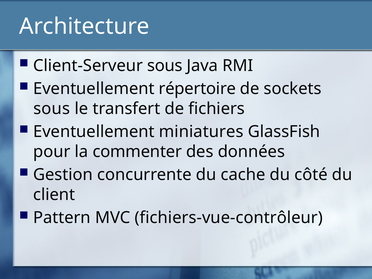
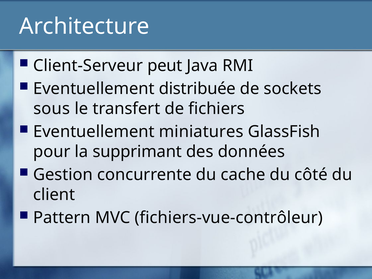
Client-Serveur sous: sous -> peut
répertoire: répertoire -> distribuée
commenter: commenter -> supprimant
